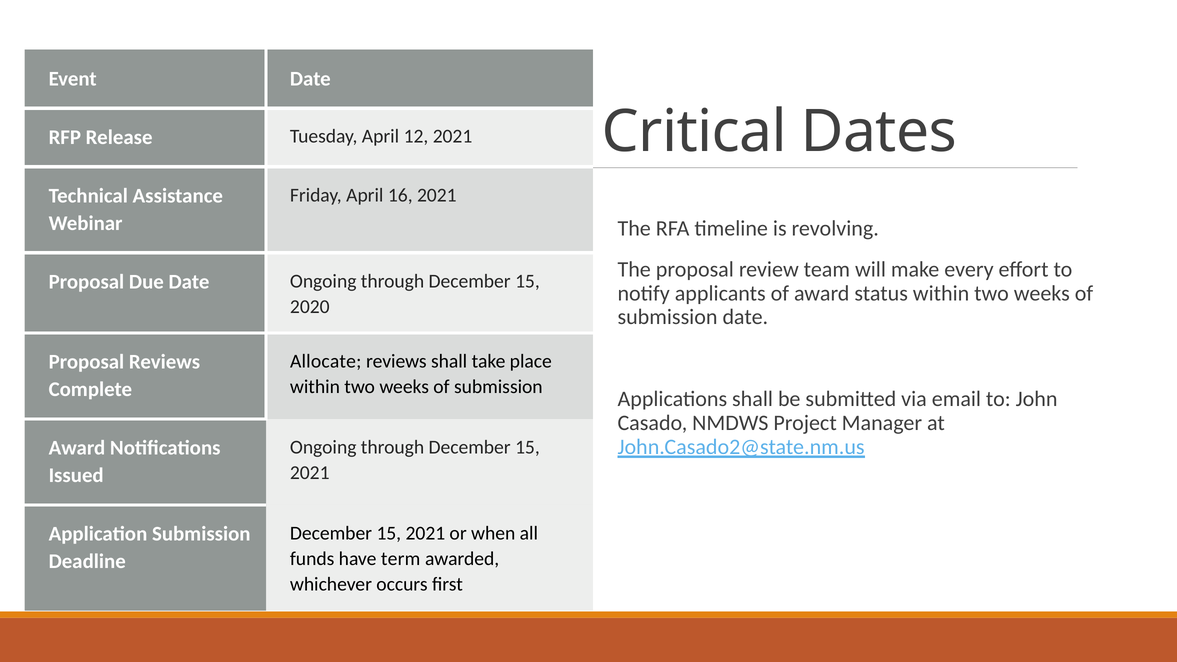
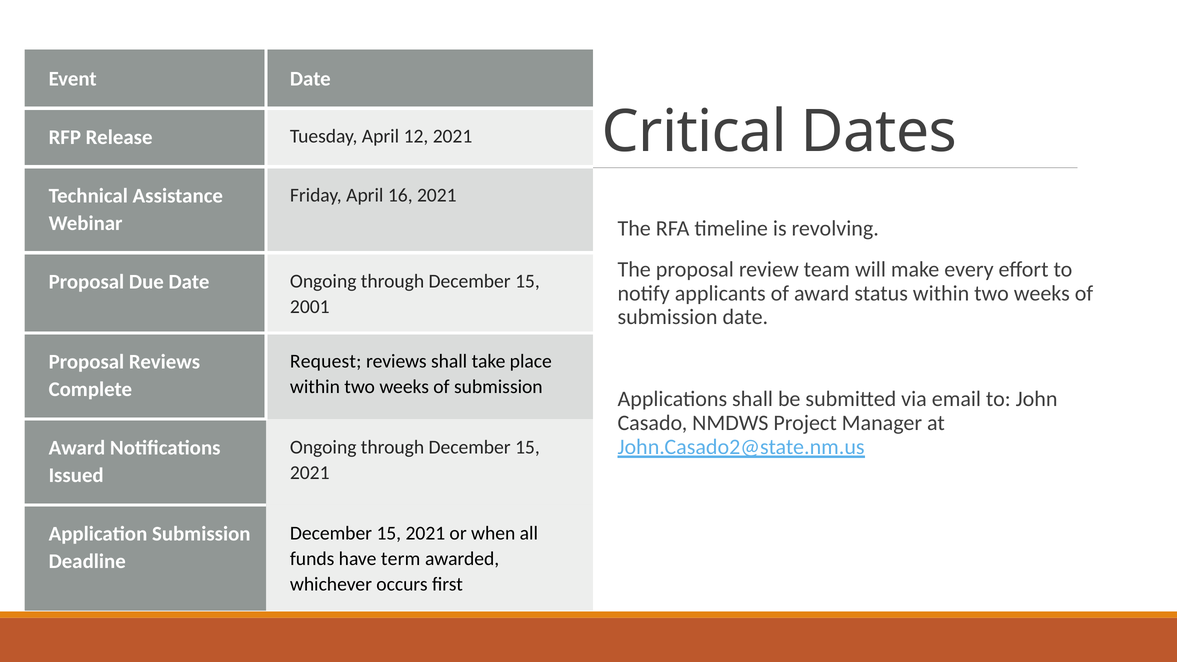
2020: 2020 -> 2001
Allocate: Allocate -> Request
